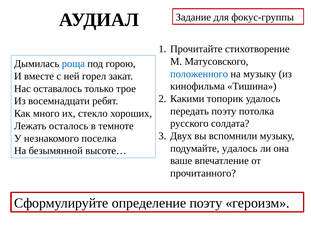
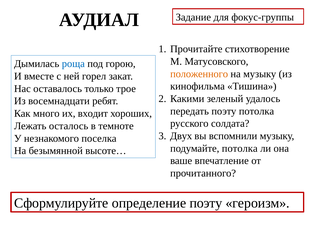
положенного colour: blue -> orange
топорик: топорик -> зеленый
стекло: стекло -> входит
подумайте удалось: удалось -> потолка
